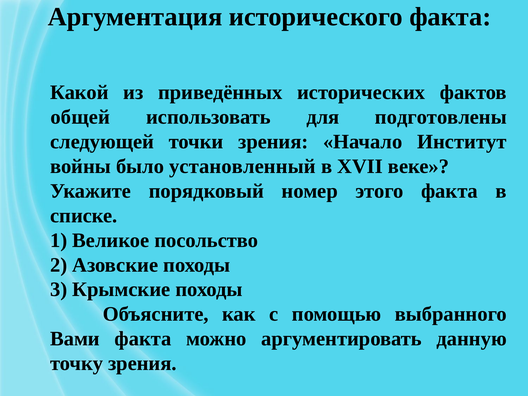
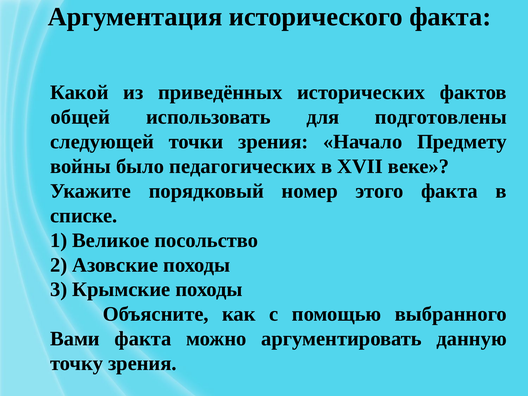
Институт: Институт -> Предмету
установленный: установленный -> педагогических
